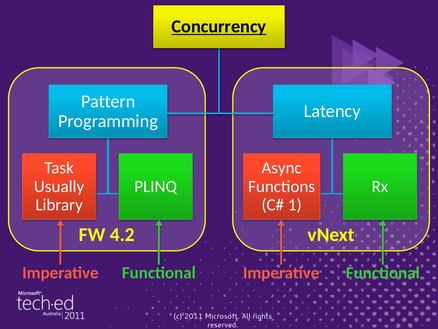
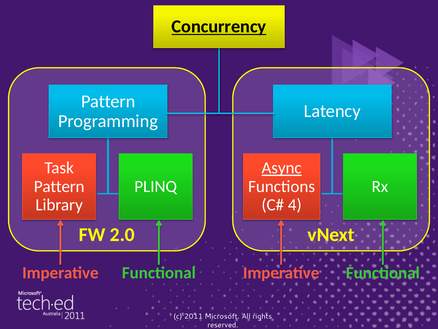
Async underline: none -> present
Usually at (59, 186): Usually -> Pattern
1: 1 -> 4
4.2: 4.2 -> 2.0
